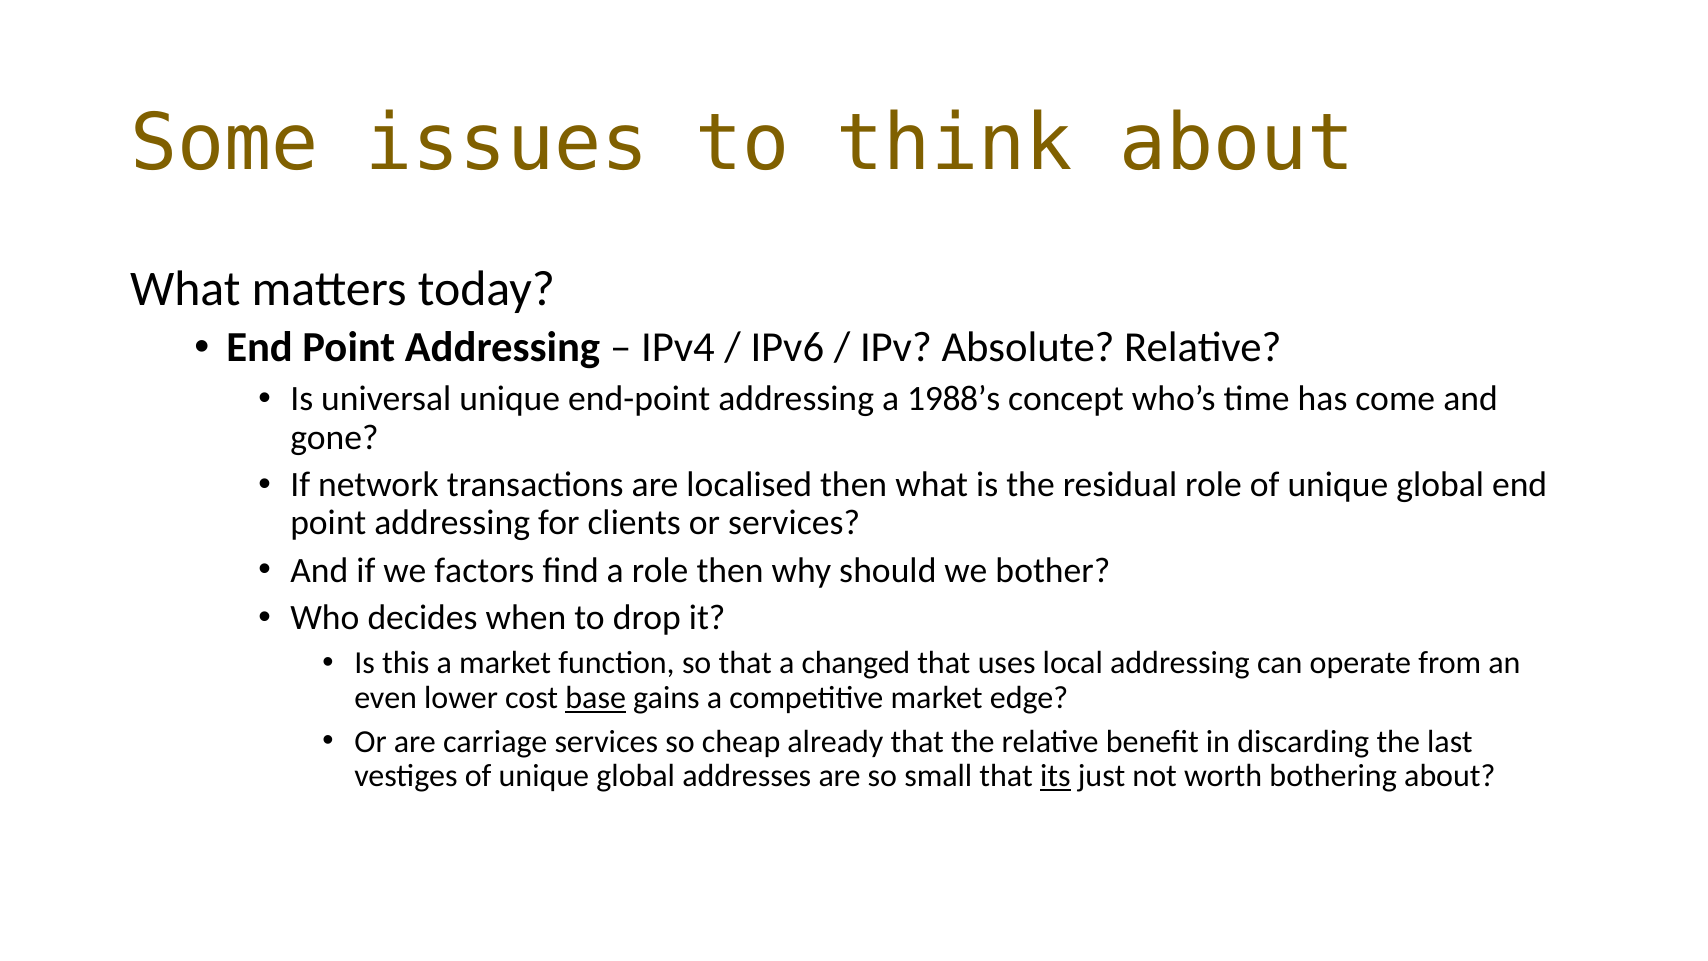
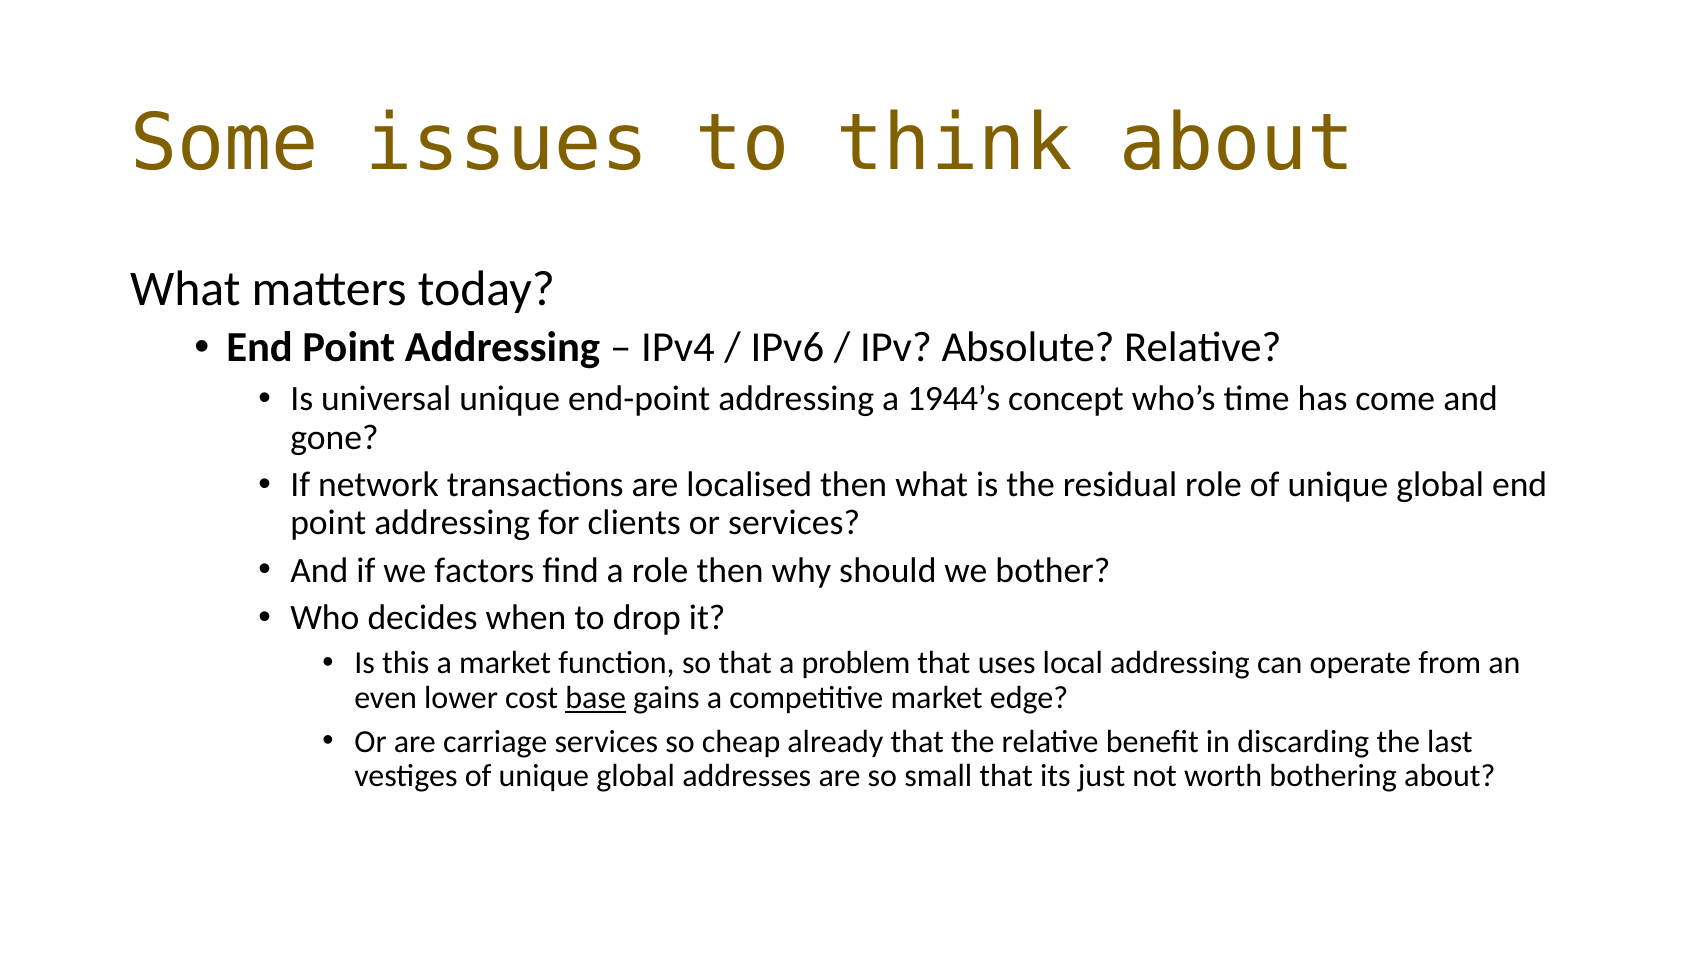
1988’s: 1988’s -> 1944’s
changed: changed -> problem
its underline: present -> none
